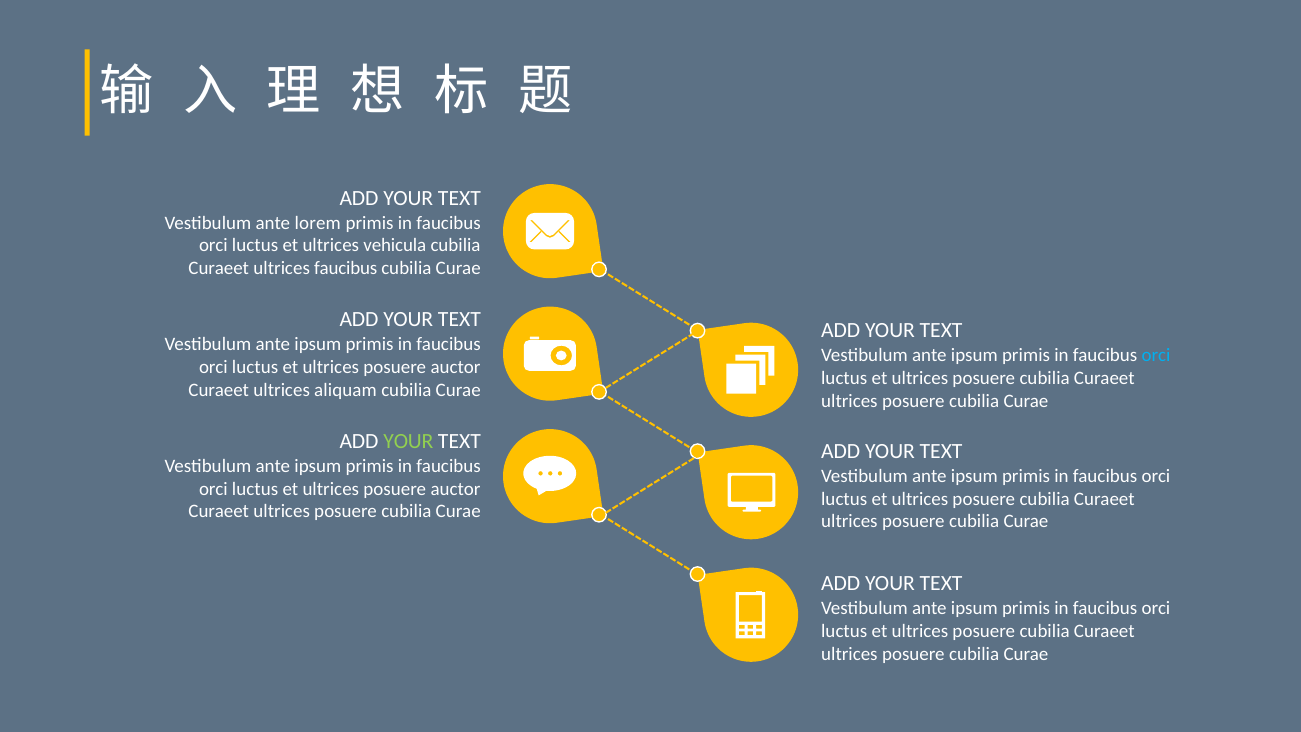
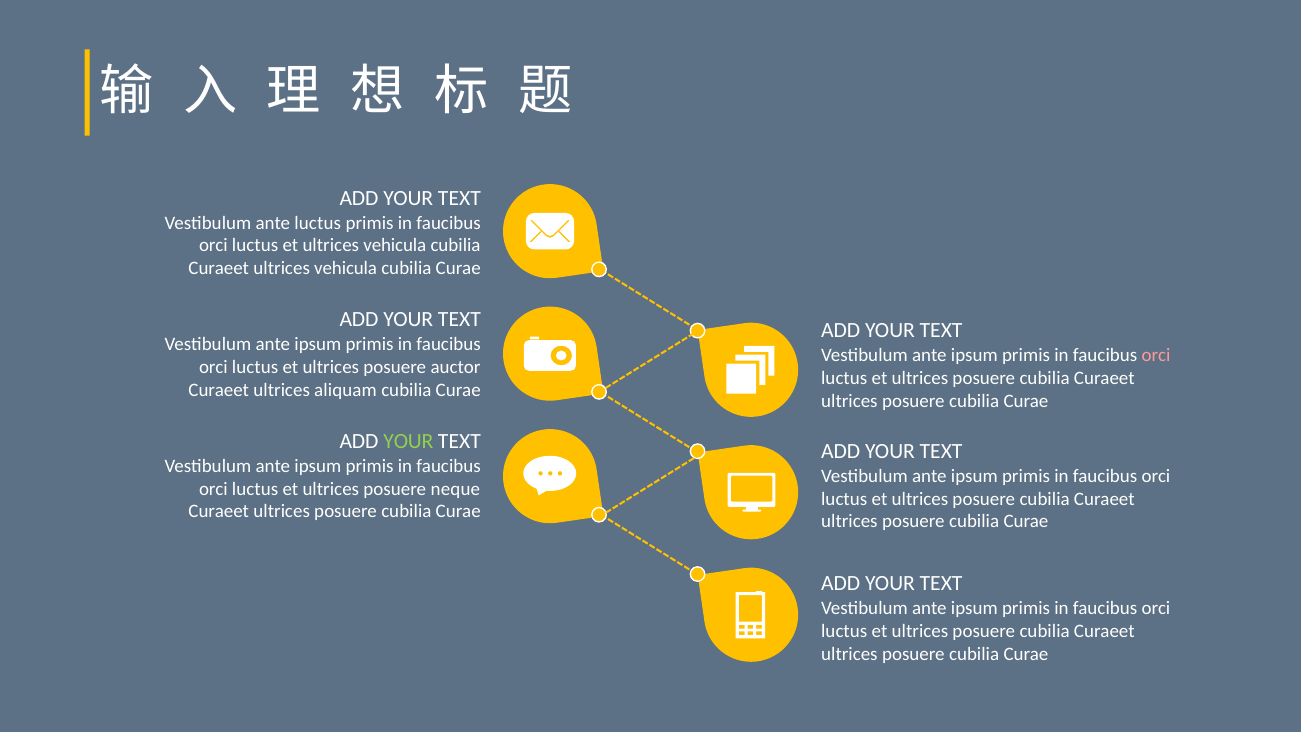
ante lorem: lorem -> luctus
Curaeet ultrices faucibus: faucibus -> vehicula
orci at (1156, 355) colour: light blue -> pink
auctor at (456, 489): auctor -> neque
